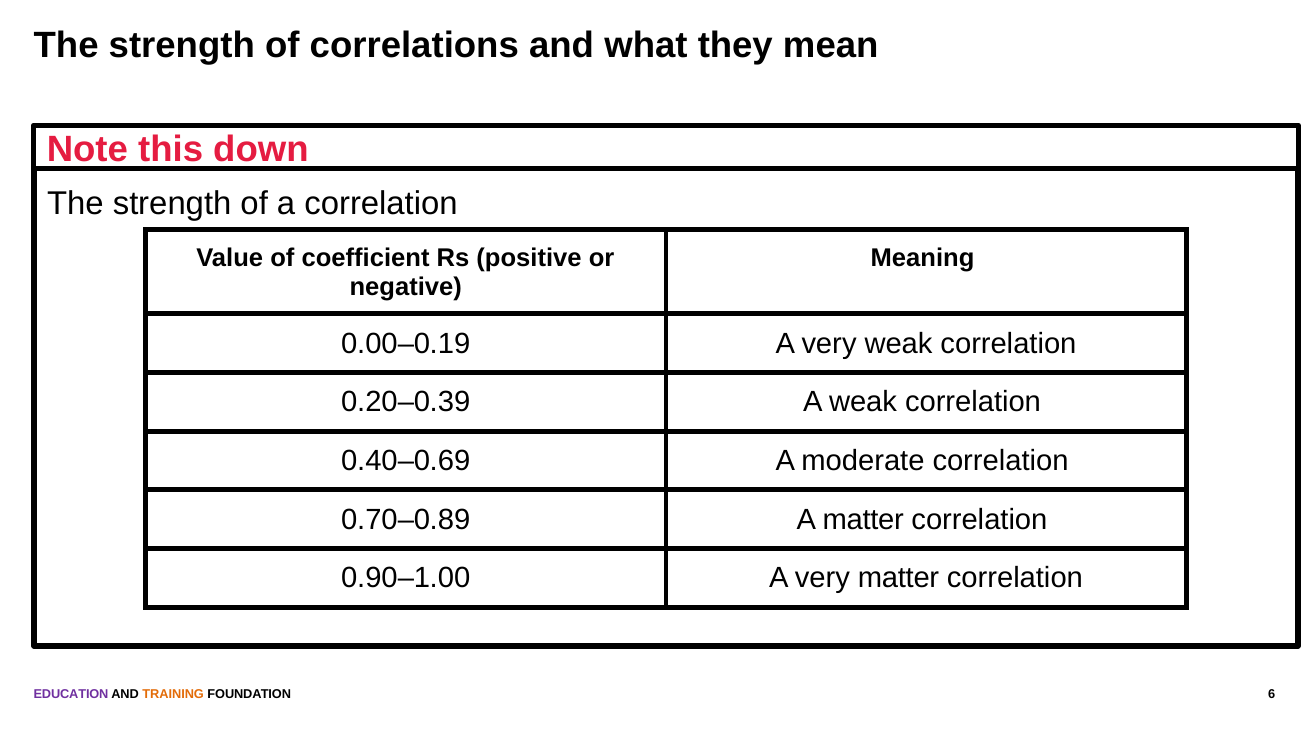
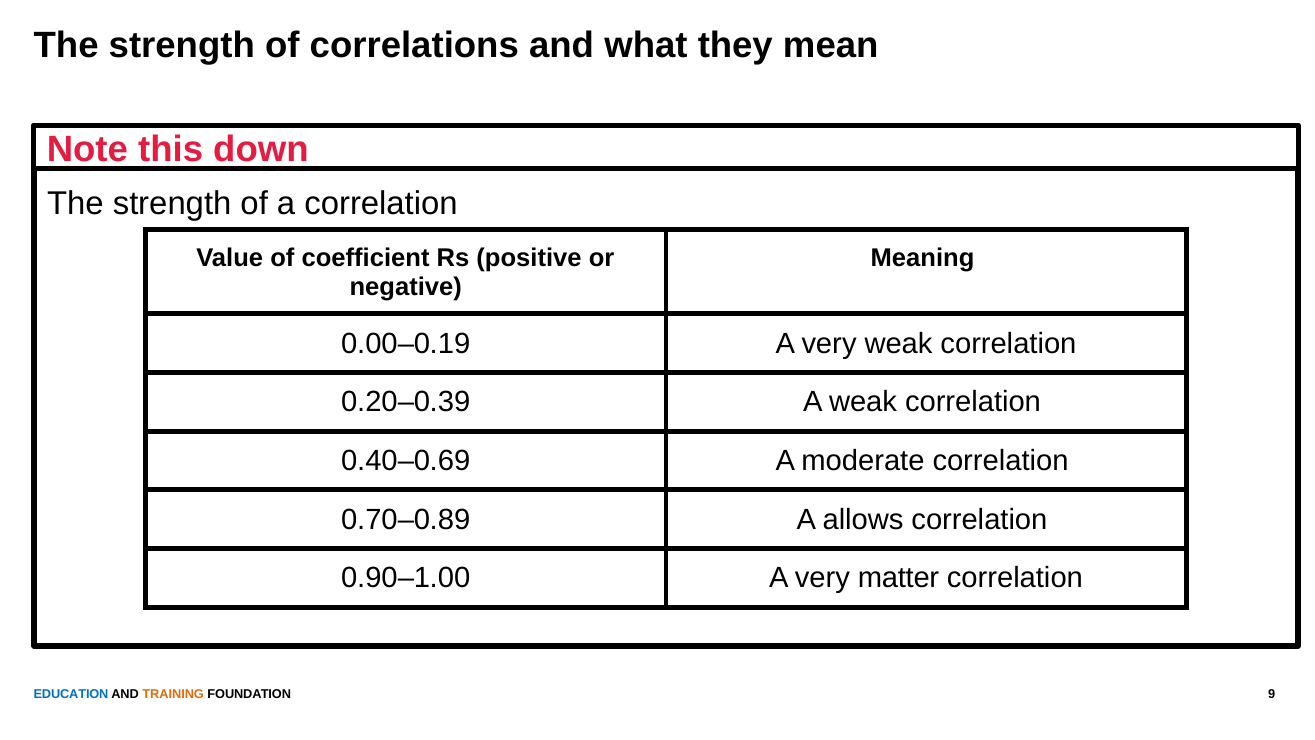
A matter: matter -> allows
EDUCATION colour: purple -> blue
6: 6 -> 9
